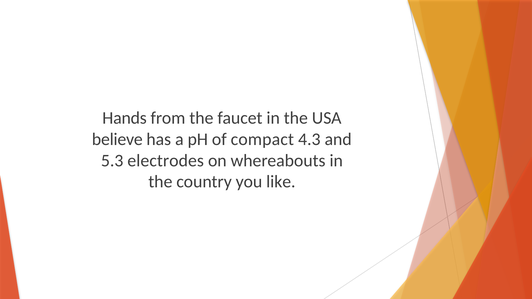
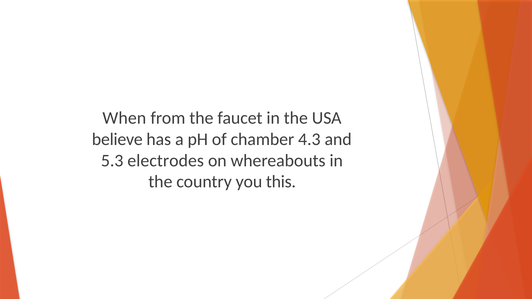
Hands: Hands -> When
compact: compact -> chamber
like: like -> this
